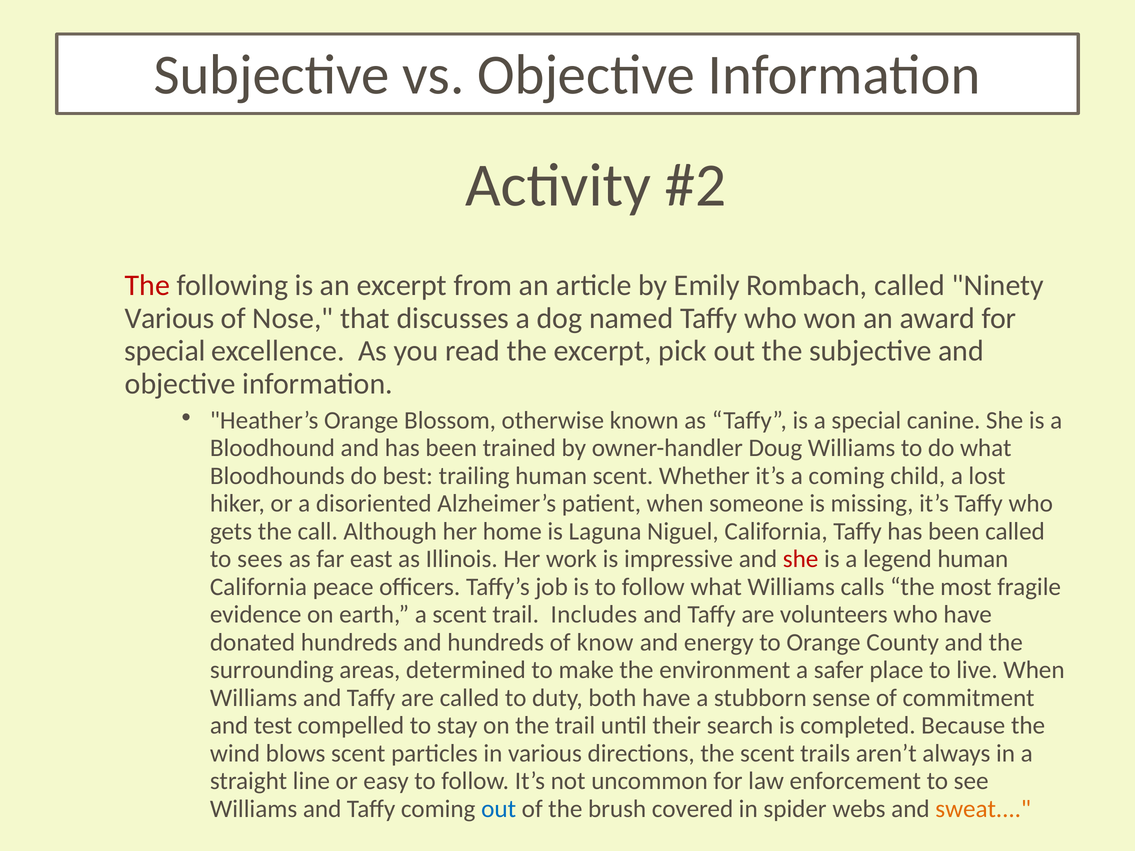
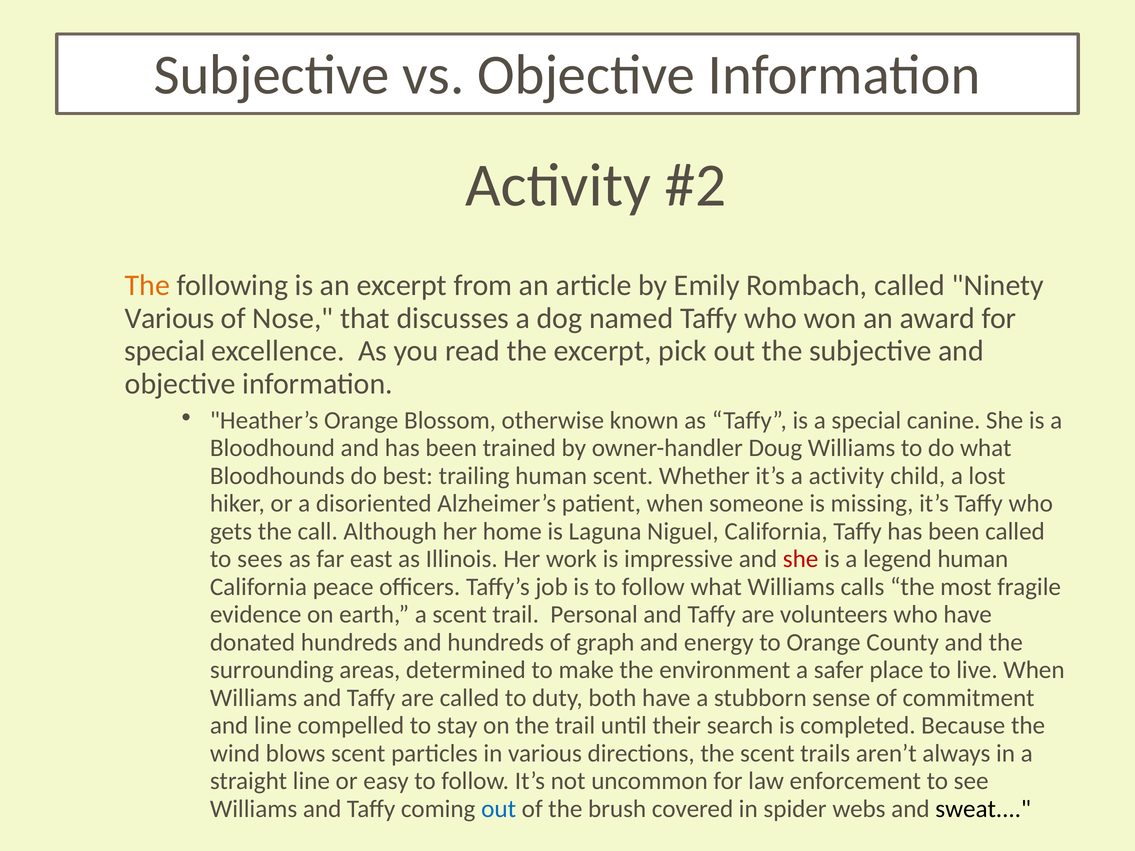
The at (147, 286) colour: red -> orange
a coming: coming -> activity
Includes: Includes -> Personal
know: know -> graph
and test: test -> line
sweat colour: orange -> black
